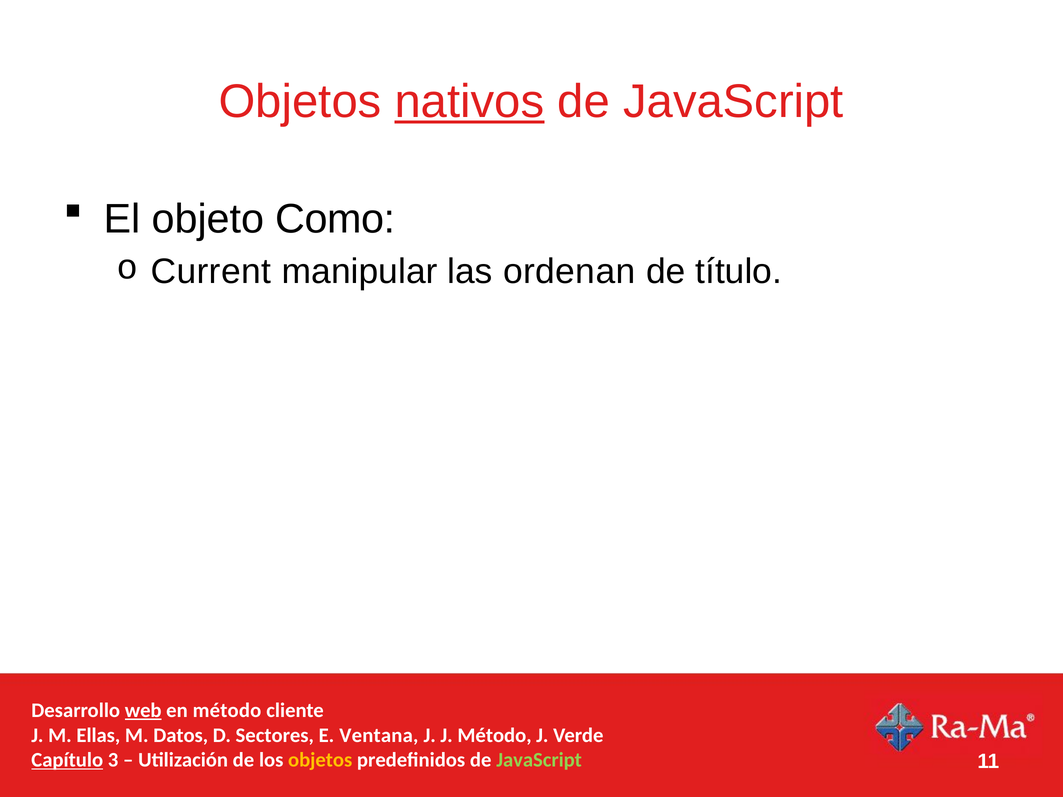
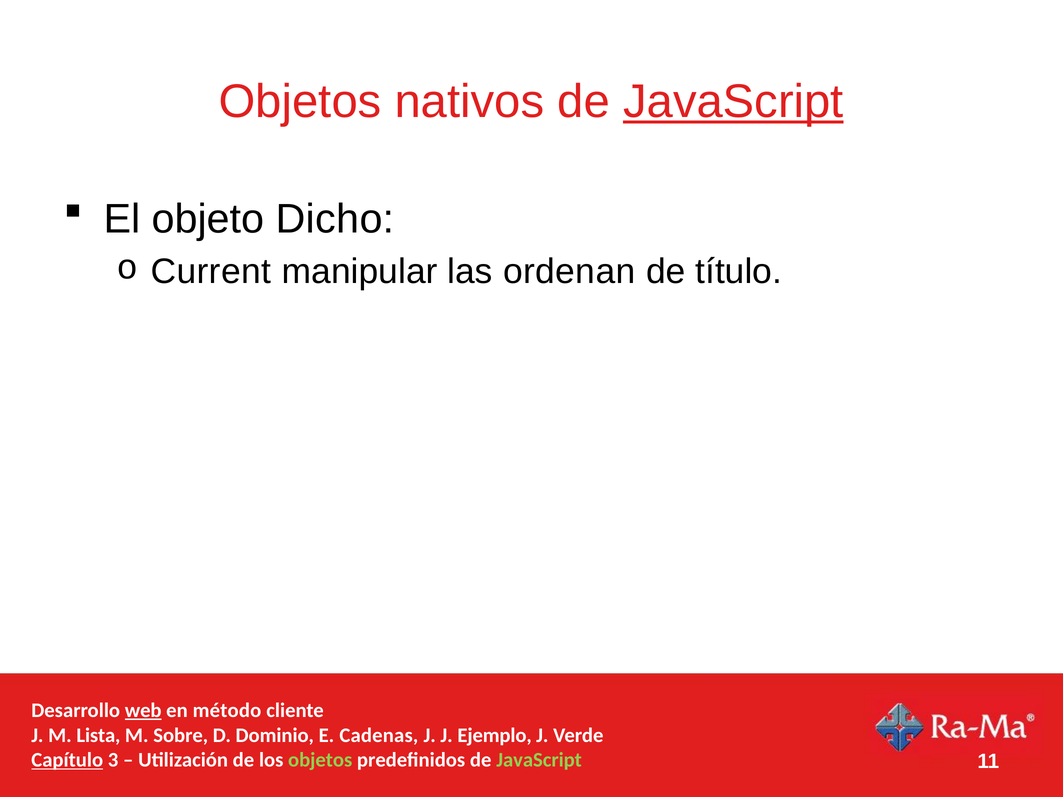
nativos underline: present -> none
JavaScript at (733, 102) underline: none -> present
Como: Como -> Dicho
Ellas: Ellas -> Lista
Datos: Datos -> Sobre
Sectores: Sectores -> Dominio
Ventana: Ventana -> Cadenas
J Método: Método -> Ejemplo
objetos at (320, 760) colour: yellow -> light green
